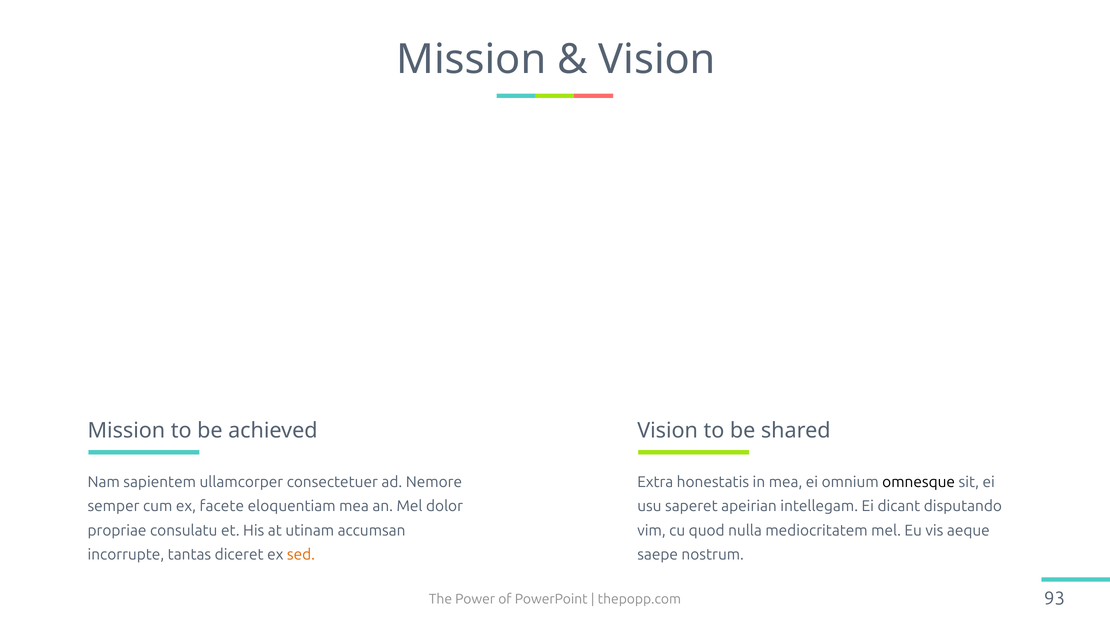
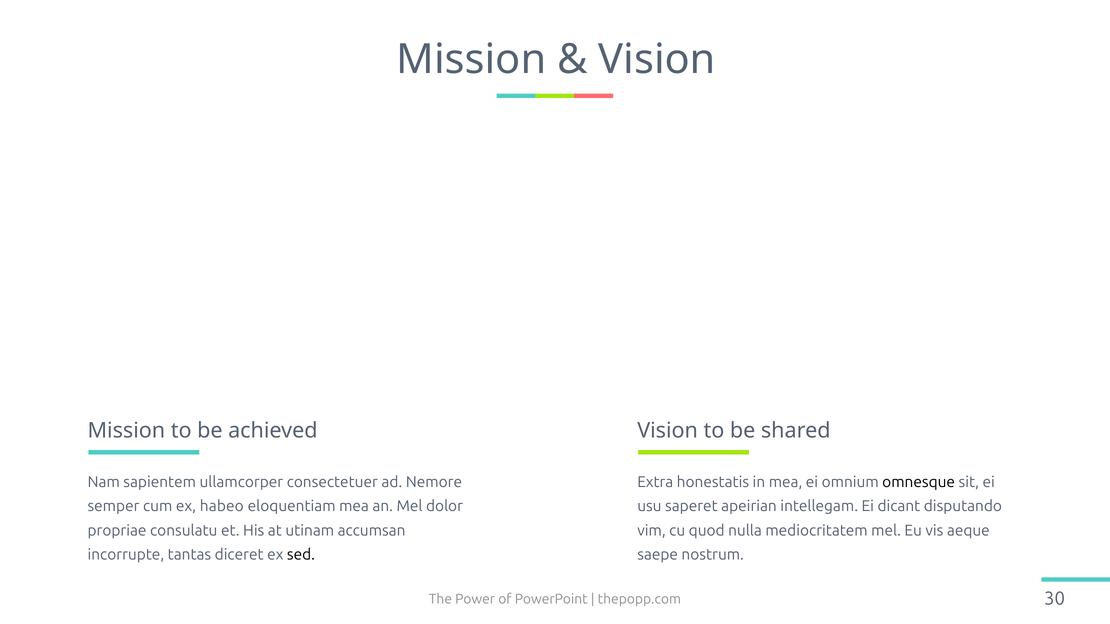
facete: facete -> habeo
sed colour: orange -> black
93: 93 -> 30
